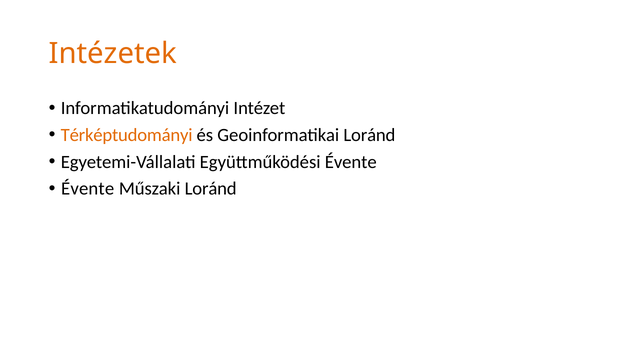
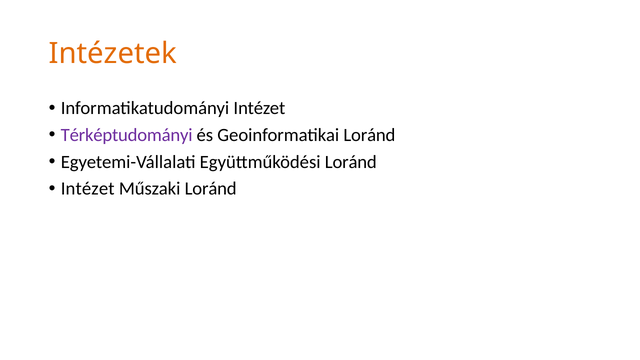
Térképtudományi colour: orange -> purple
Együttműködési Évente: Évente -> Loránd
Évente at (88, 189): Évente -> Intézet
